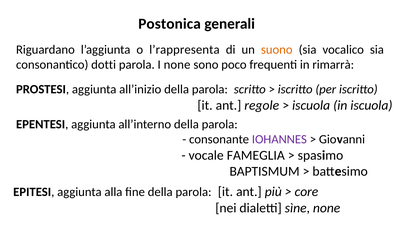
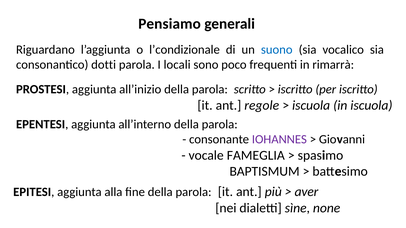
Postonica: Postonica -> Pensiamo
l’rappresenta: l’rappresenta -> l’condizionale
suono colour: orange -> blue
I none: none -> locali
core: core -> aver
